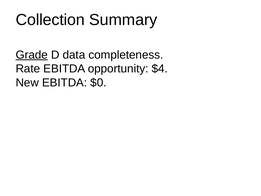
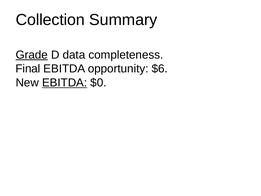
Rate: Rate -> Final
$4: $4 -> $6
EBITDA at (65, 83) underline: none -> present
